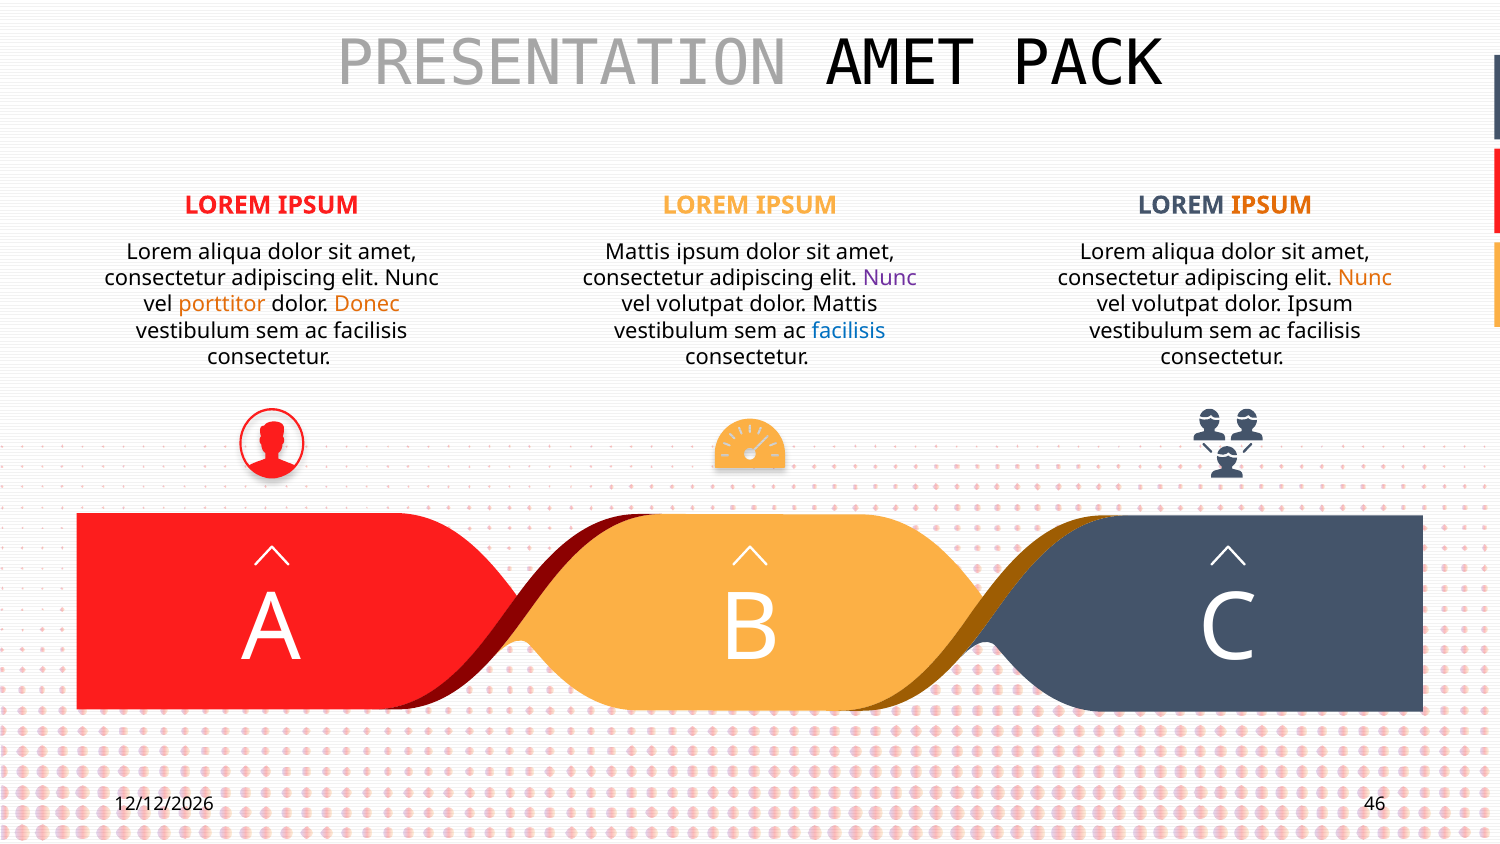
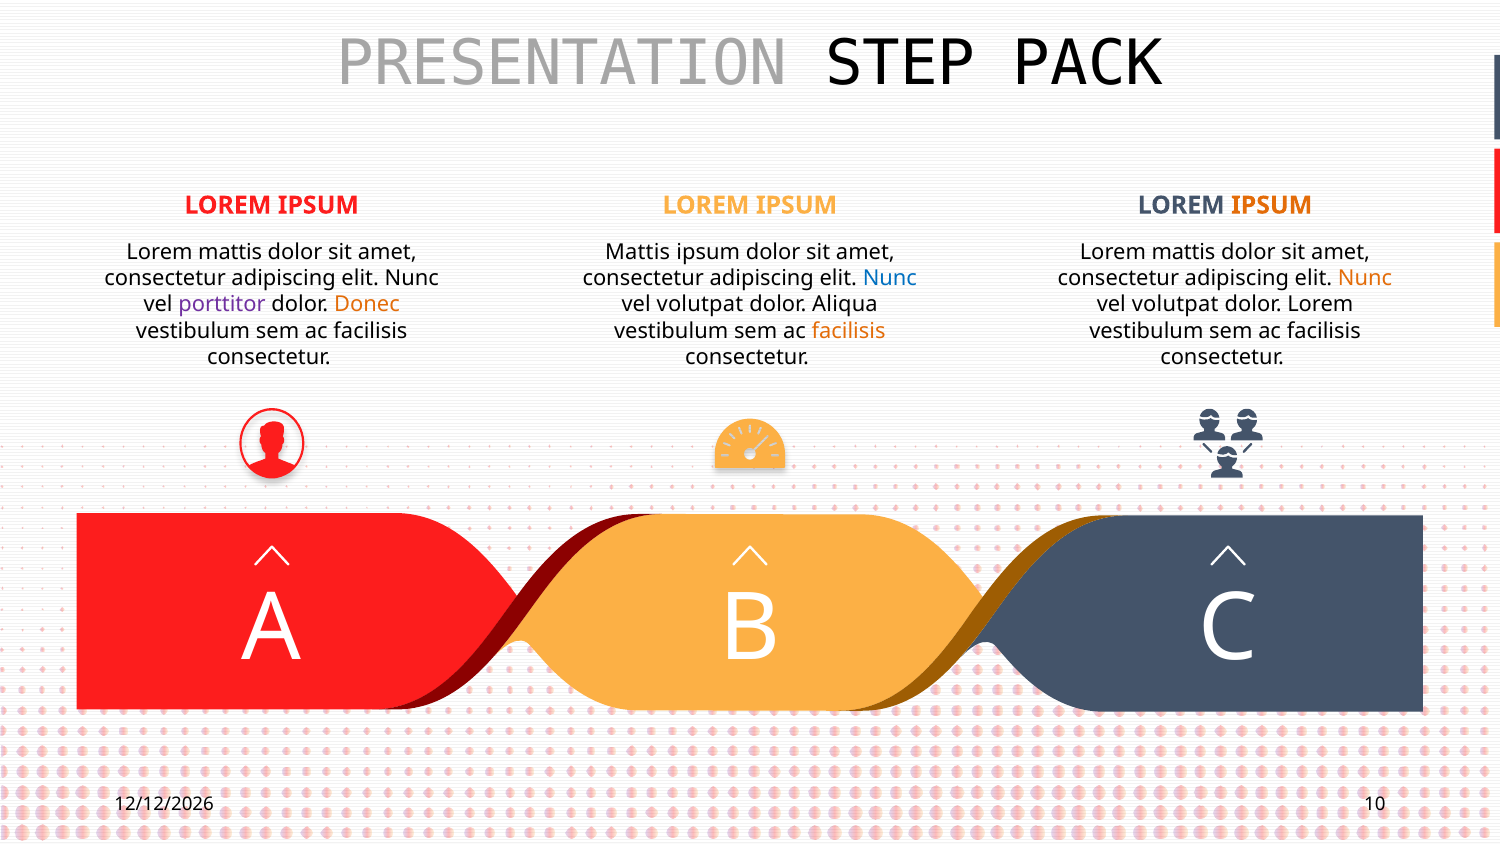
PRESENTATION AMET: AMET -> STEP
aliqua at (230, 252): aliqua -> mattis
aliqua at (1183, 252): aliqua -> mattis
Nunc at (890, 278) colour: purple -> blue
porttitor colour: orange -> purple
dolor Mattis: Mattis -> Aliqua
dolor Ipsum: Ipsum -> Lorem
facilisis at (849, 331) colour: blue -> orange
46: 46 -> 10
